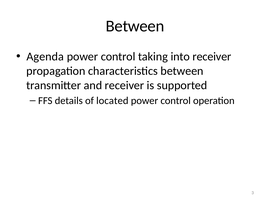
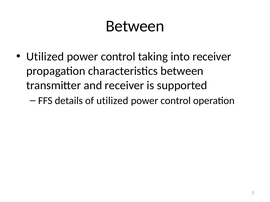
Agenda at (45, 57): Agenda -> Utilized
of located: located -> utilized
